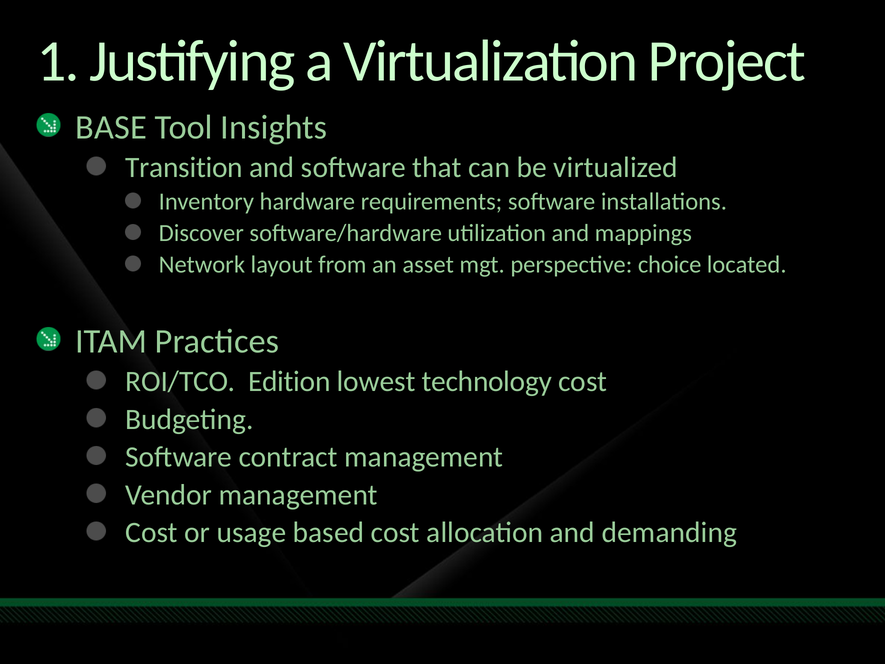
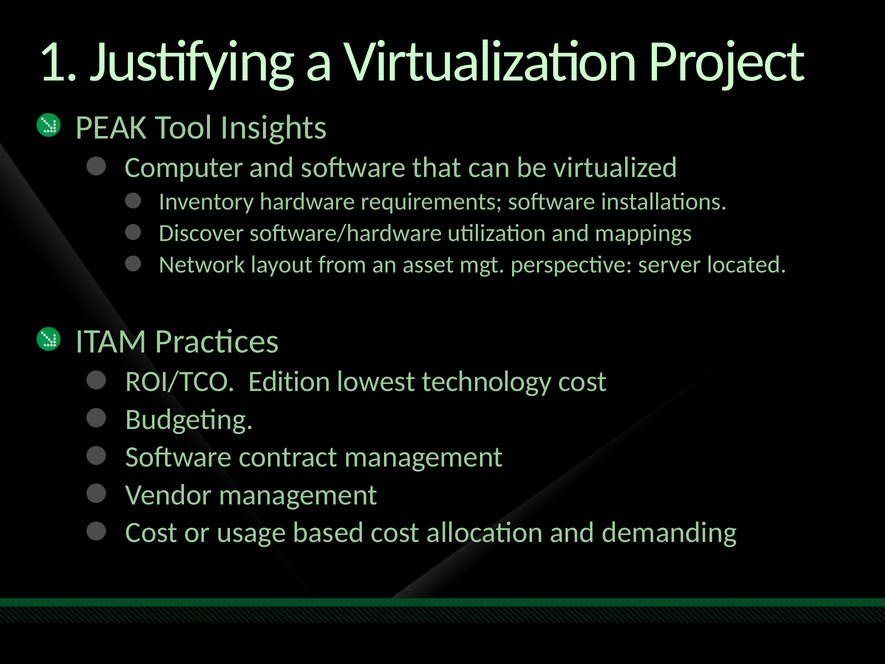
BASE: BASE -> PEAK
Transition: Transition -> Computer
choice: choice -> server
